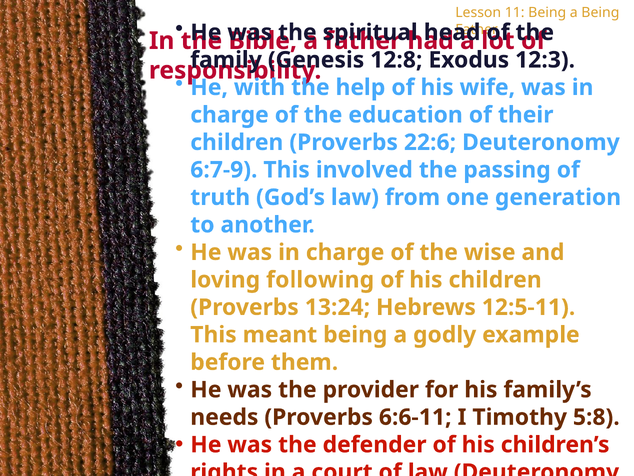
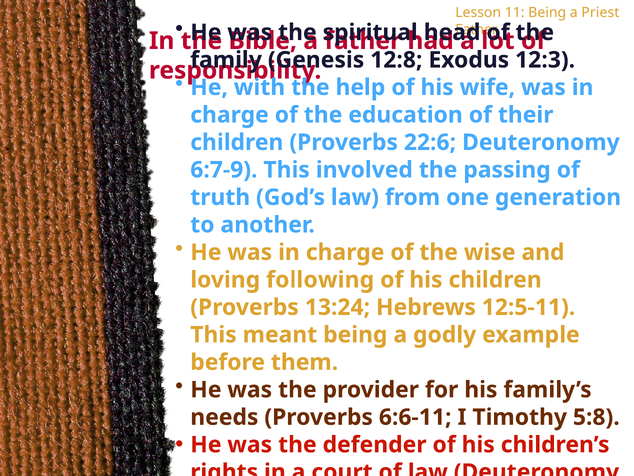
a Being: Being -> Priest
